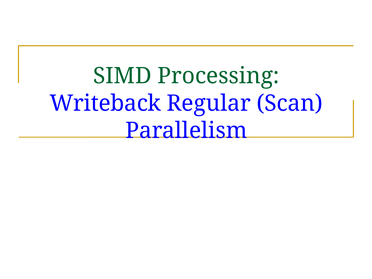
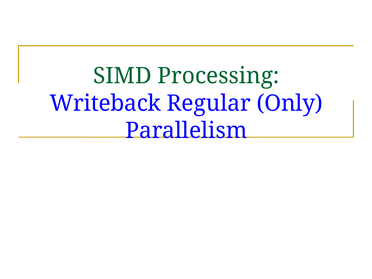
Scan: Scan -> Only
